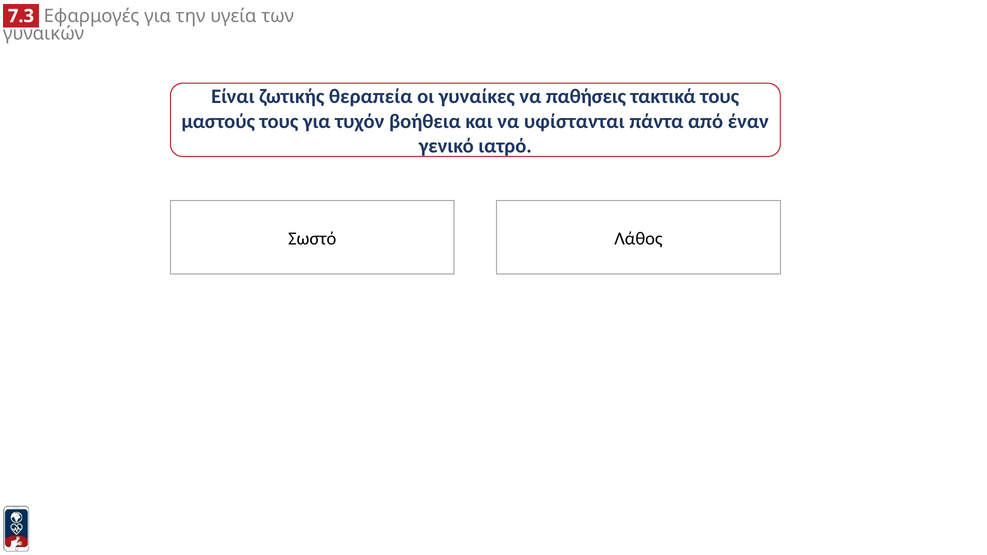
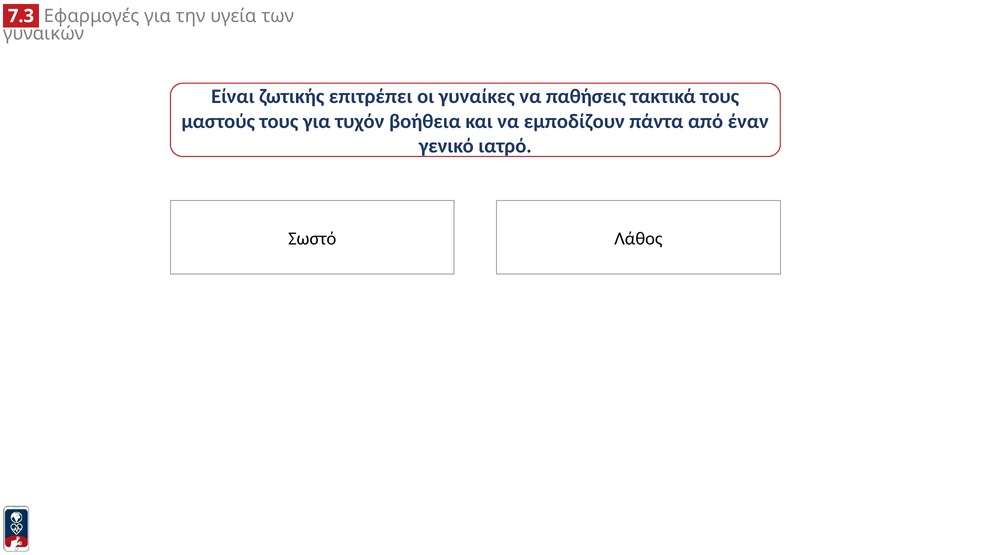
θεραπεία: θεραπεία -> επιτρέπει
υφίστανται: υφίστανται -> εμποδίζουν
